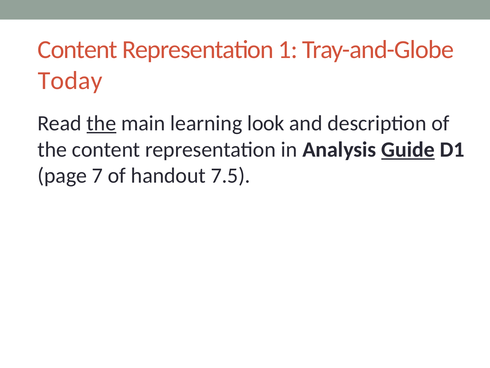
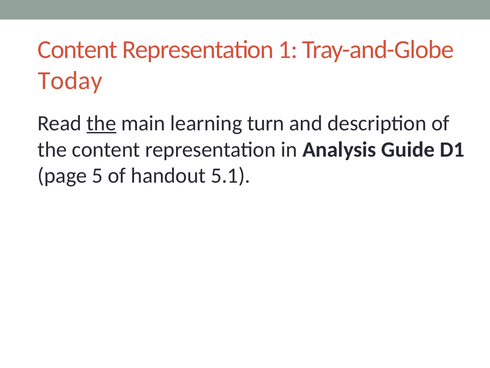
look: look -> turn
Guide underline: present -> none
7: 7 -> 5
7.5: 7.5 -> 5.1
